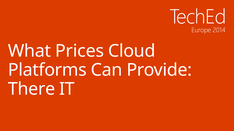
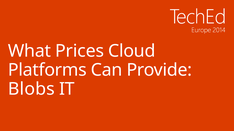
There: There -> Blobs
